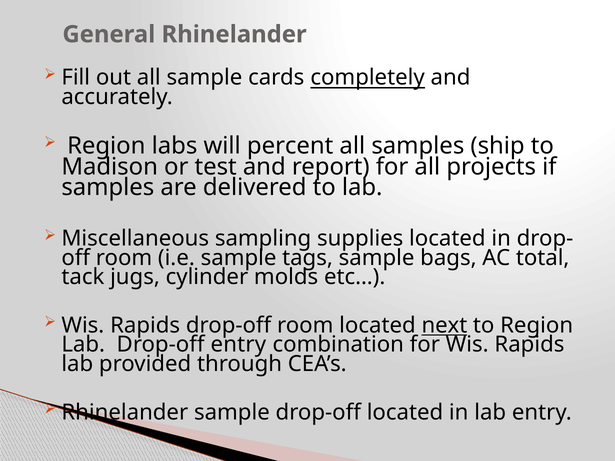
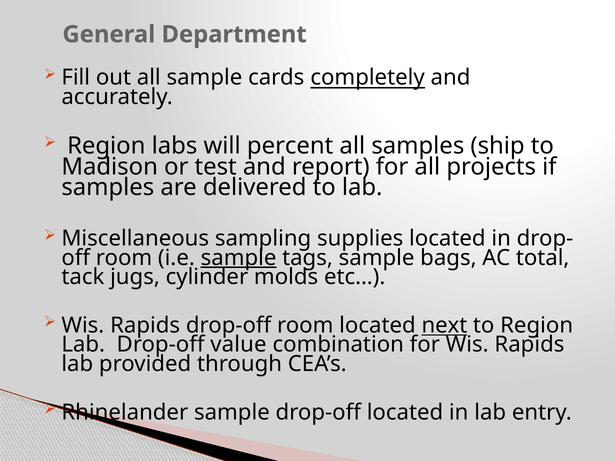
General Rhinelander: Rhinelander -> Department
sample at (239, 258) underline: none -> present
Drop-off entry: entry -> value
